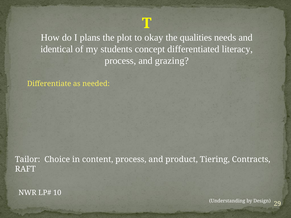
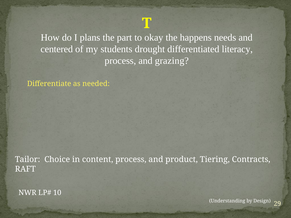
plot: plot -> part
qualities: qualities -> happens
identical: identical -> centered
concept: concept -> drought
